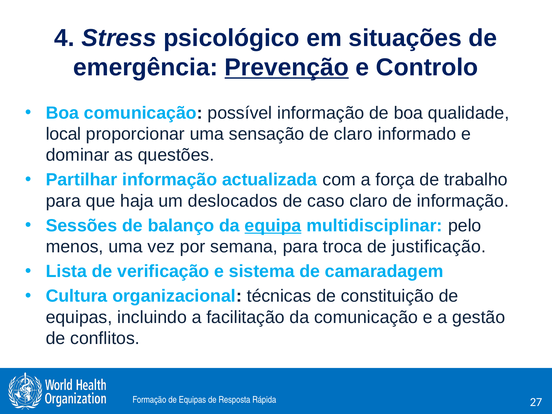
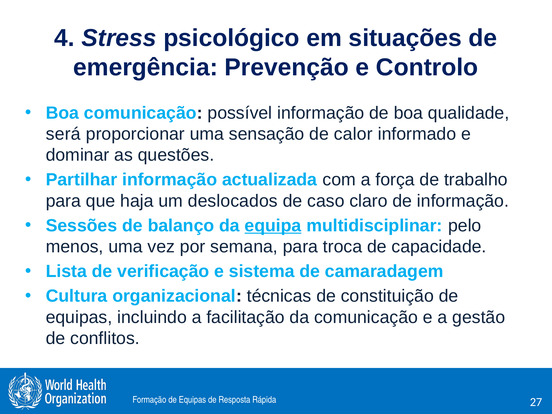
Prevenção underline: present -> none
local: local -> será
de claro: claro -> calor
justificação: justificação -> capacidade
